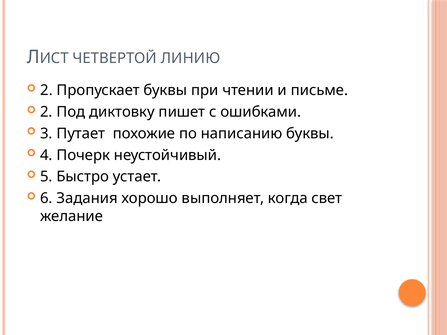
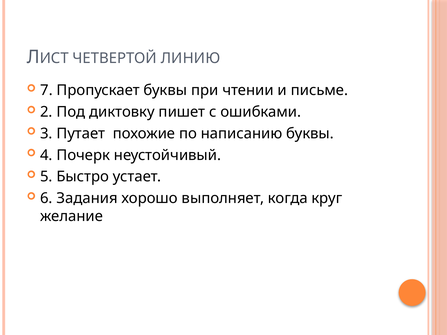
2 at (46, 90): 2 -> 7
свет: свет -> круг
